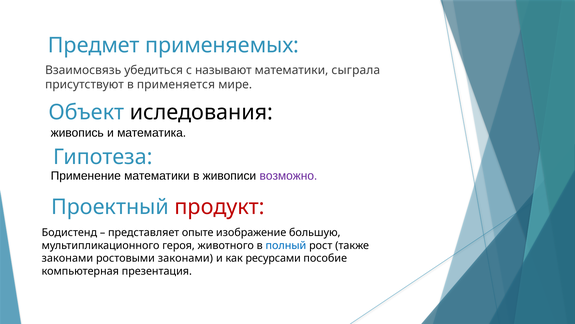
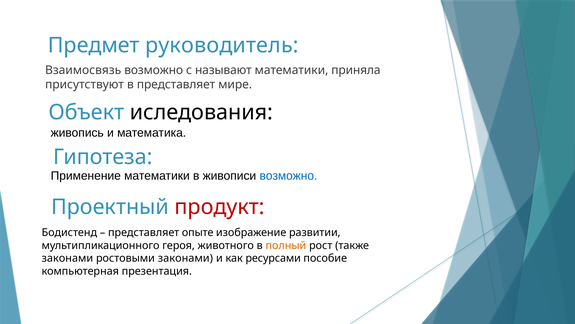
применяемых: применяемых -> руководитель
Взаимосвязь убедиться: убедиться -> возможно
сыграла: сыграла -> приняла
в применяется: применяется -> представляет
возможно at (288, 175) colour: purple -> blue
большую: большую -> развитии
полный colour: blue -> orange
